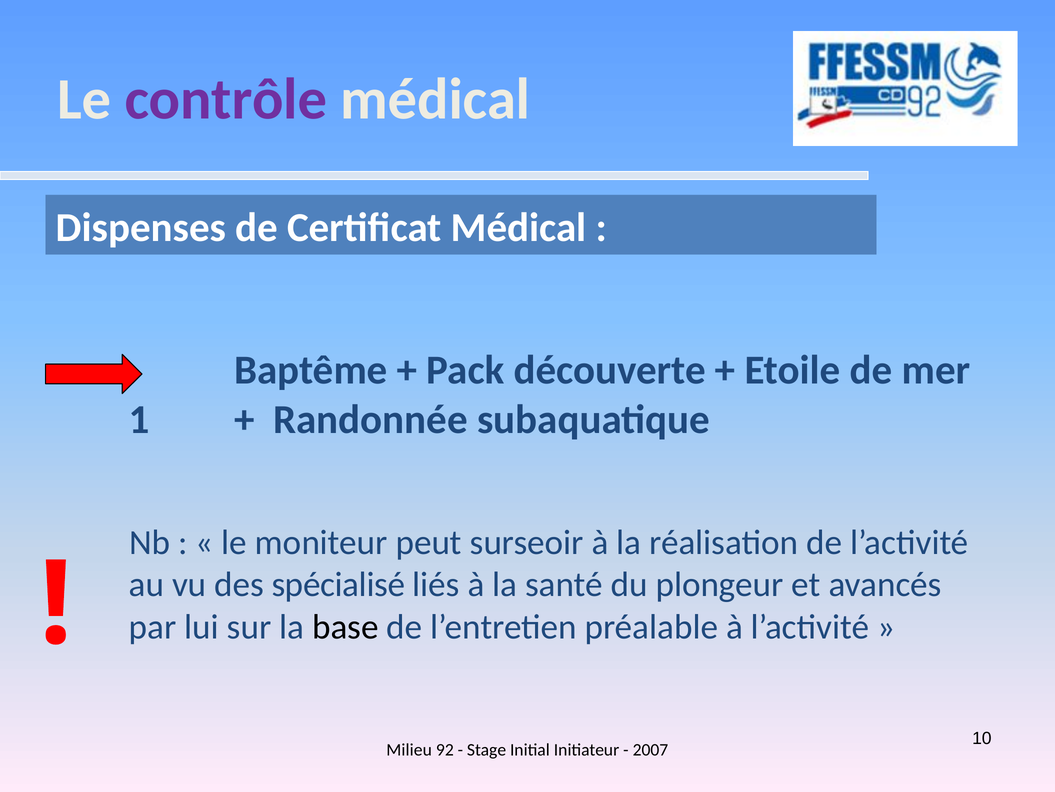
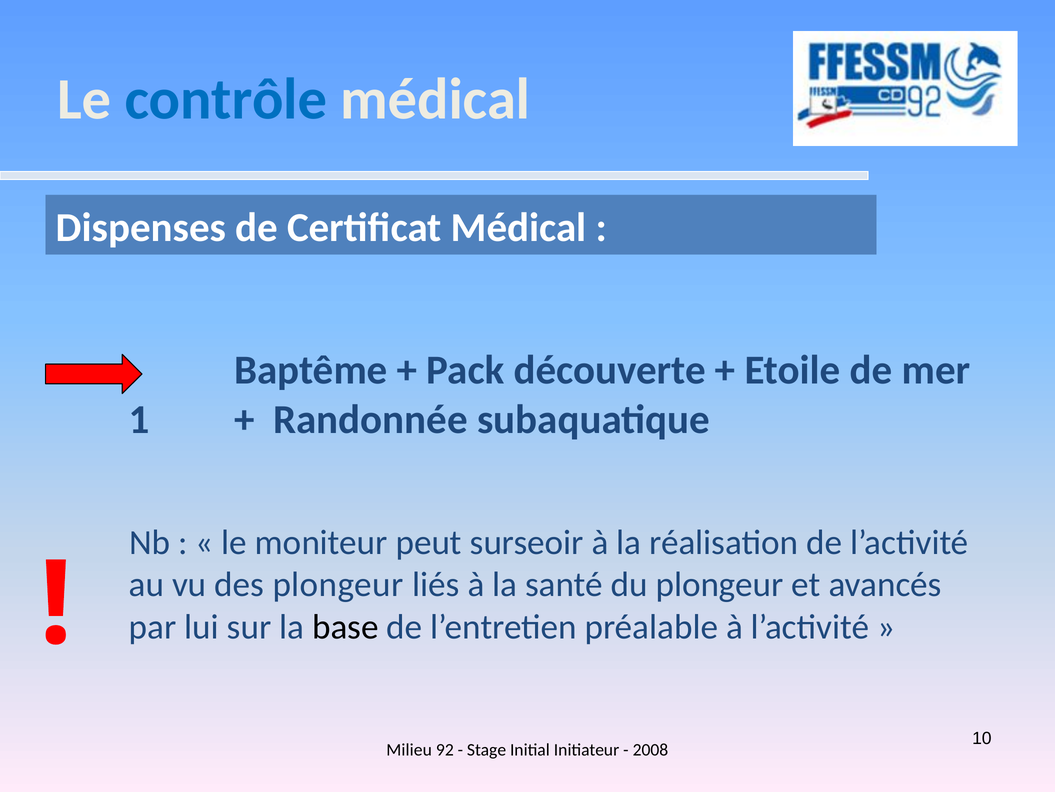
contrôle colour: purple -> blue
des spécialisé: spécialisé -> plongeur
2007: 2007 -> 2008
